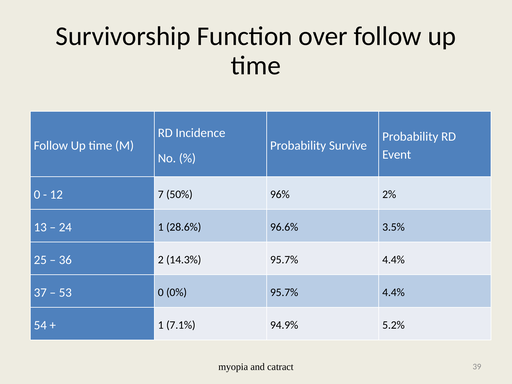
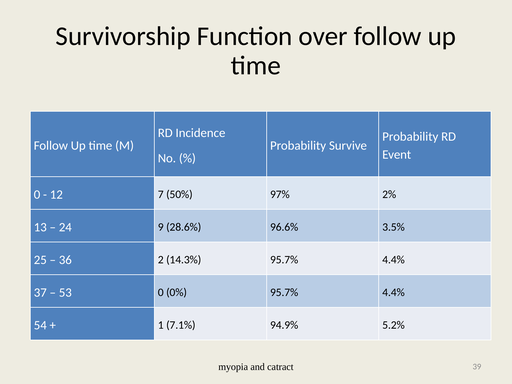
96%: 96% -> 97%
24 1: 1 -> 9
